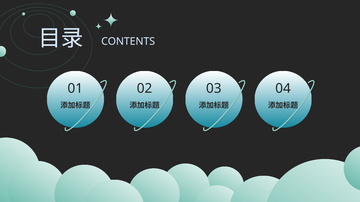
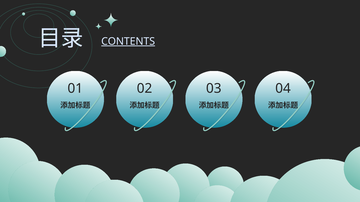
CONTENTS underline: none -> present
